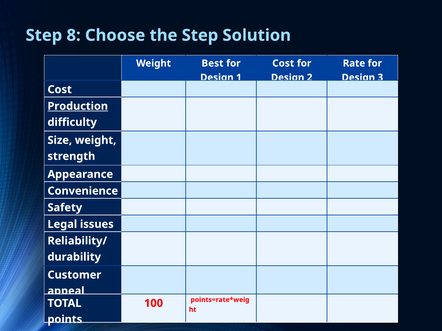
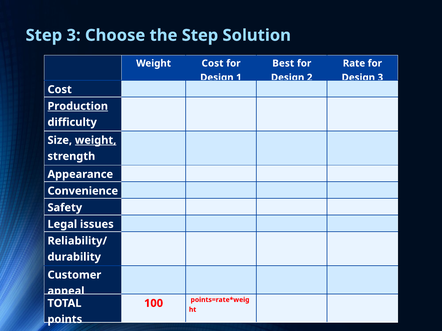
Step 8: 8 -> 3
Weight Best: Best -> Cost
Cost at (283, 63): Cost -> Best
weight at (96, 140) underline: none -> present
